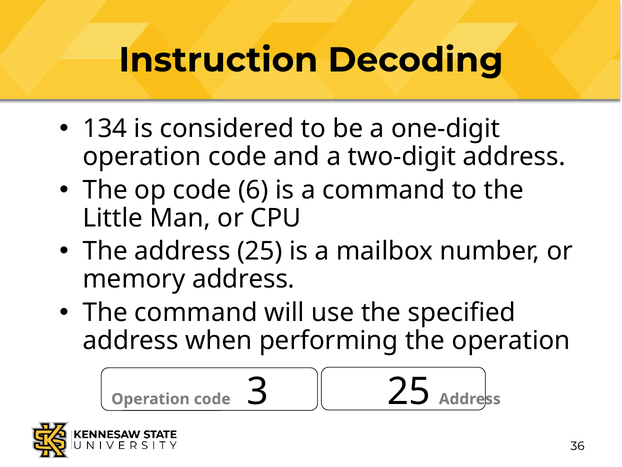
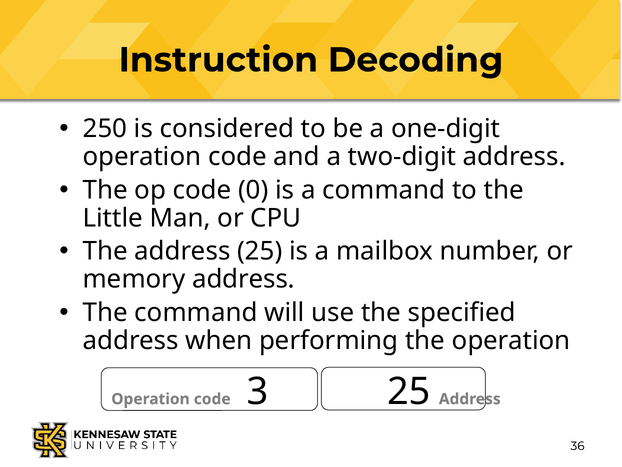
134: 134 -> 250
6: 6 -> 0
